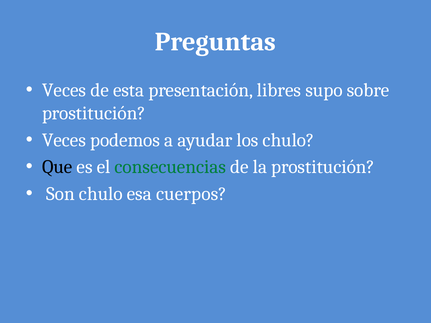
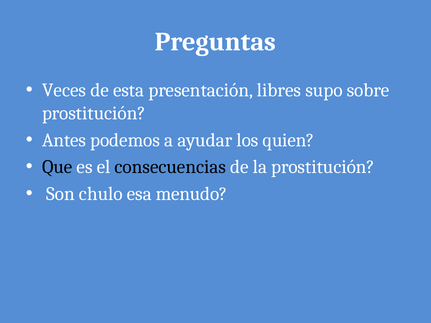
Veces at (64, 140): Veces -> Antes
los chulo: chulo -> quien
consecuencias colour: green -> black
cuerpos: cuerpos -> menudo
